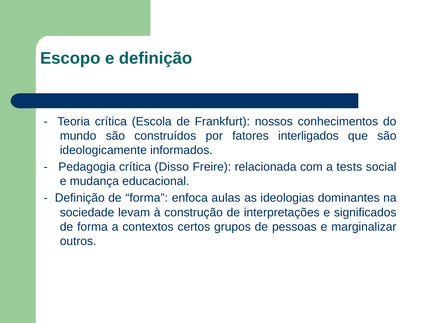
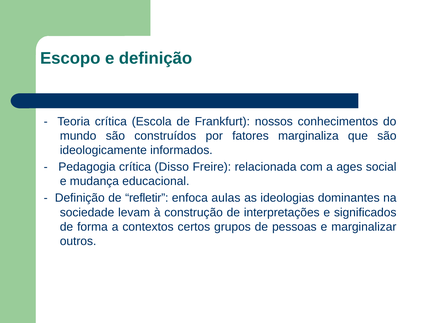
interligados: interligados -> marginaliza
tests: tests -> ages
Definição de forma: forma -> refletir
